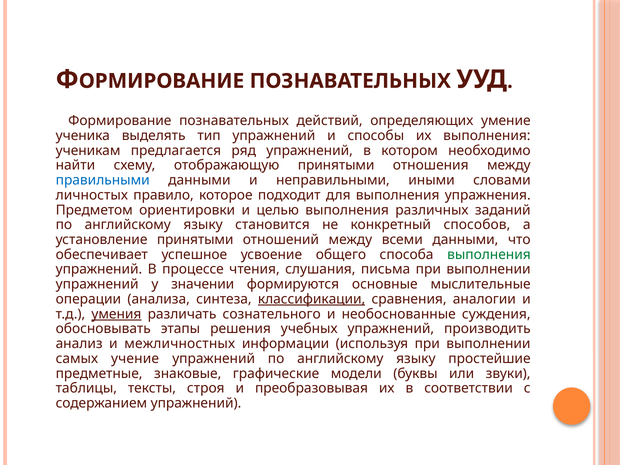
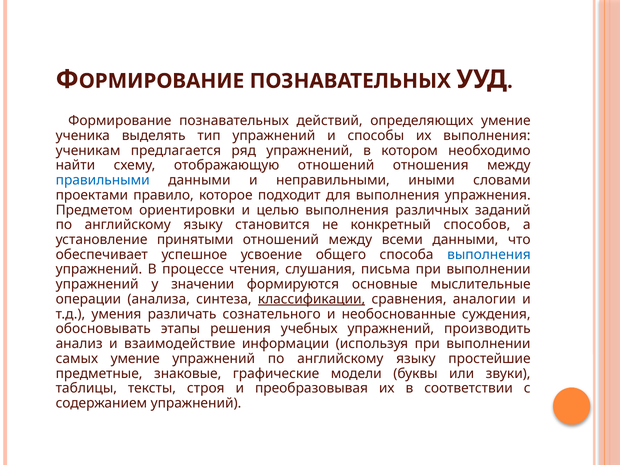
отображающую принятыми: принятыми -> отношений
личностых: личностых -> проектами
выполнения at (489, 255) colour: green -> blue
умения underline: present -> none
межличностных: межличностных -> взаимодействие
самых учение: учение -> умение
